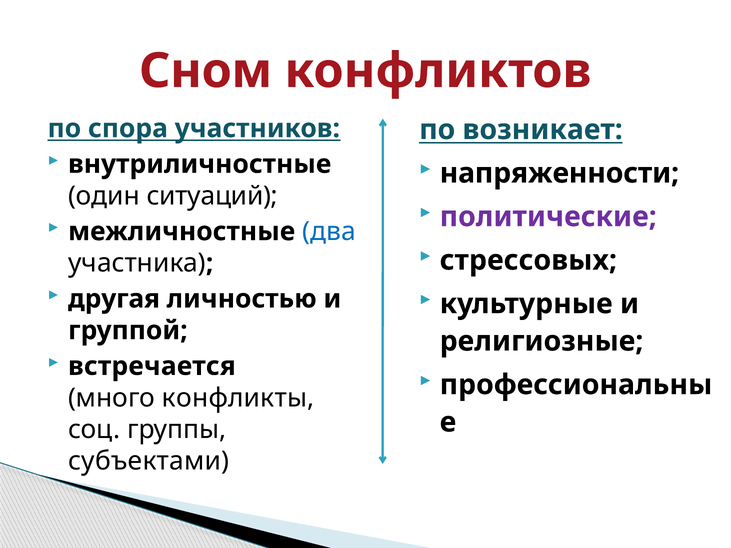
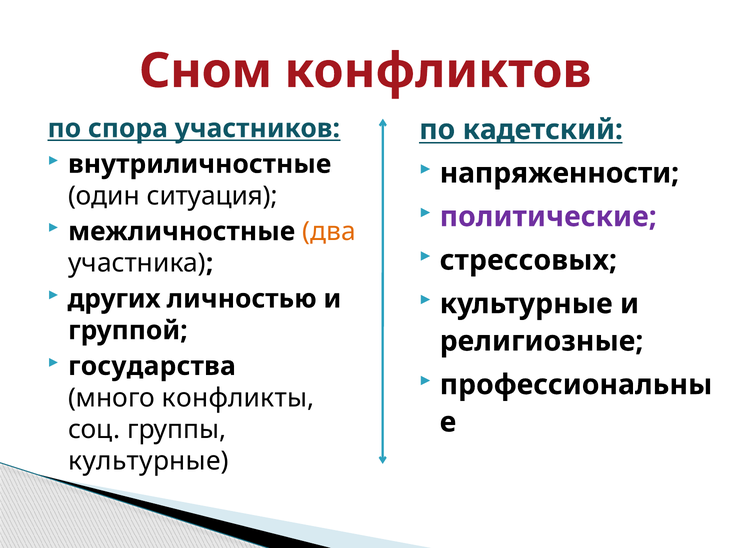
возникает: возникает -> кадетский
ситуаций: ситуаций -> ситуация
два colour: blue -> orange
другая: другая -> других
встречается: встречается -> государства
субъектами at (149, 461): субъектами -> культурные
